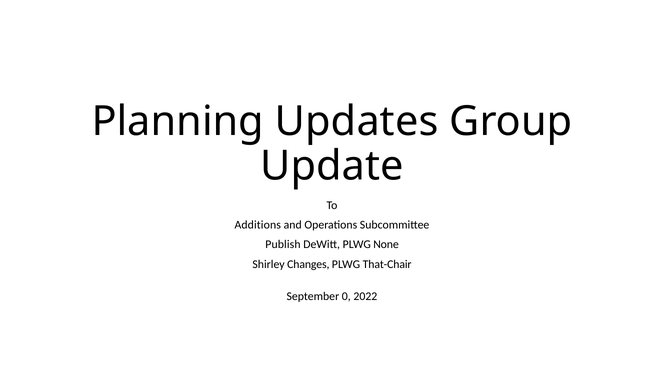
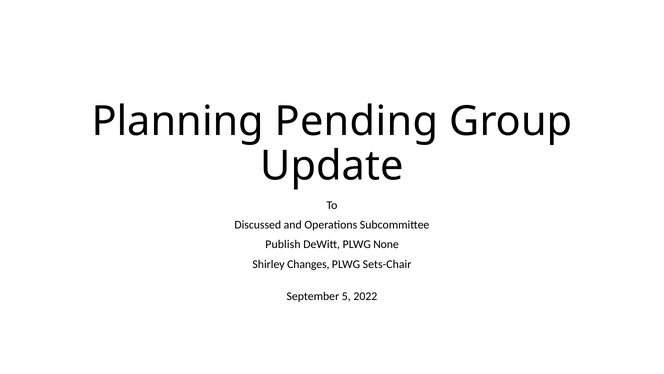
Updates: Updates -> Pending
Additions: Additions -> Discussed
That-Chair: That-Chair -> Sets-Chair
0: 0 -> 5
